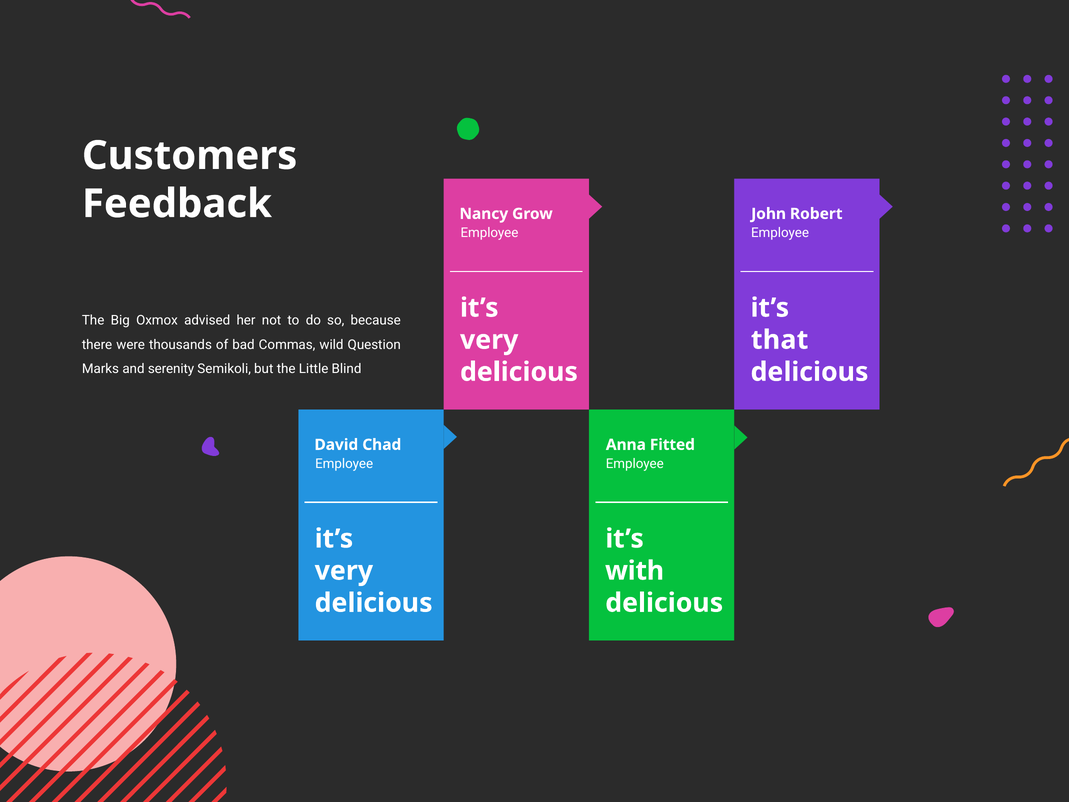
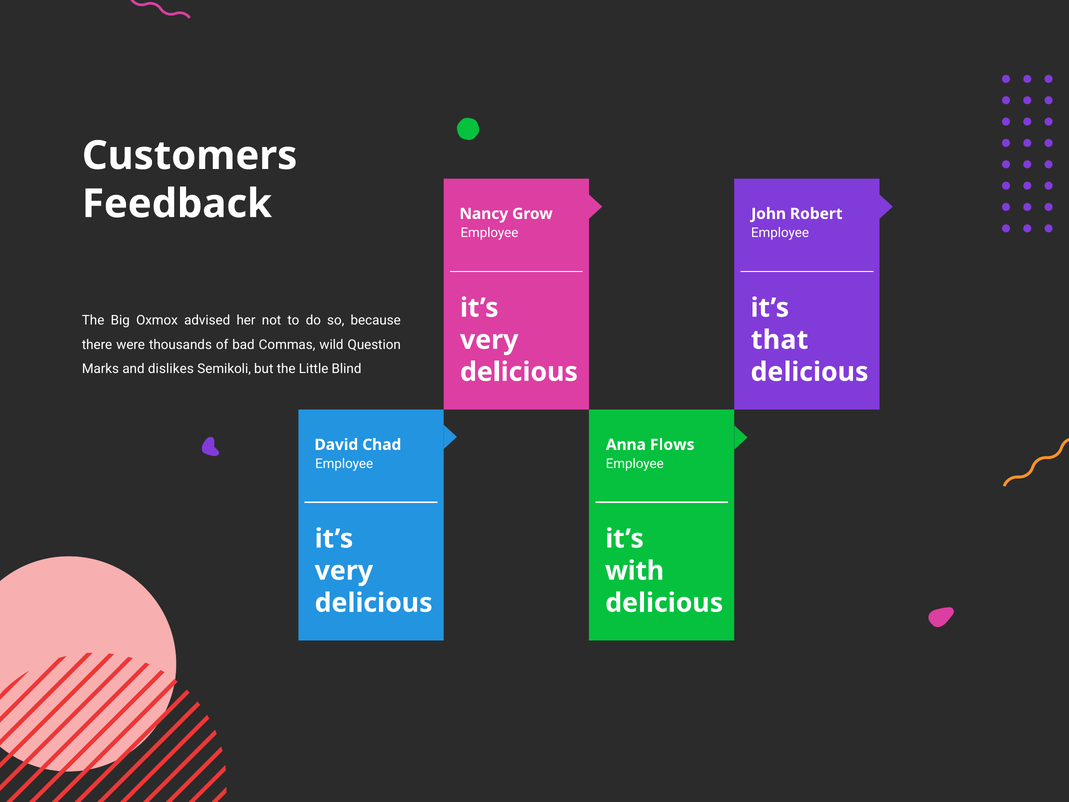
serenity: serenity -> dislikes
Fitted: Fitted -> Flows
